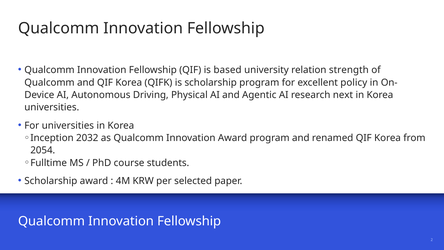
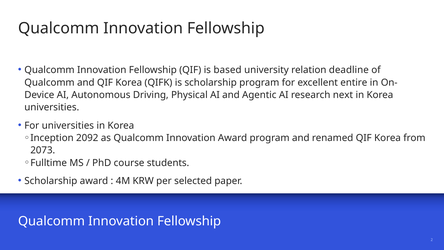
strength: strength -> deadline
policy: policy -> entire
2032: 2032 -> 2092
2054: 2054 -> 2073
